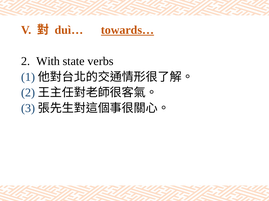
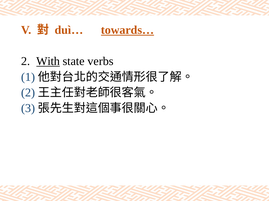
With underline: none -> present
